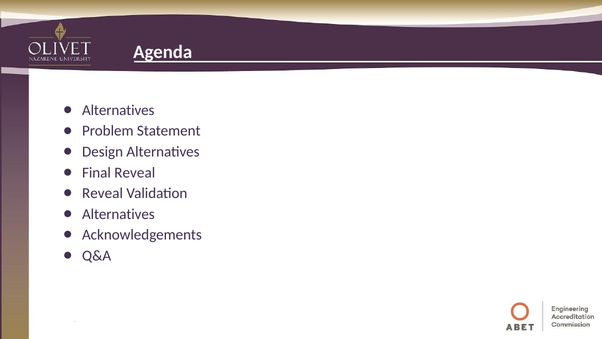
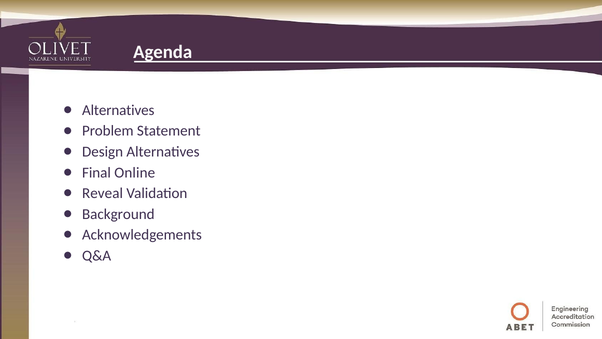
Final Reveal: Reveal -> Online
Alternatives at (118, 214): Alternatives -> Background
